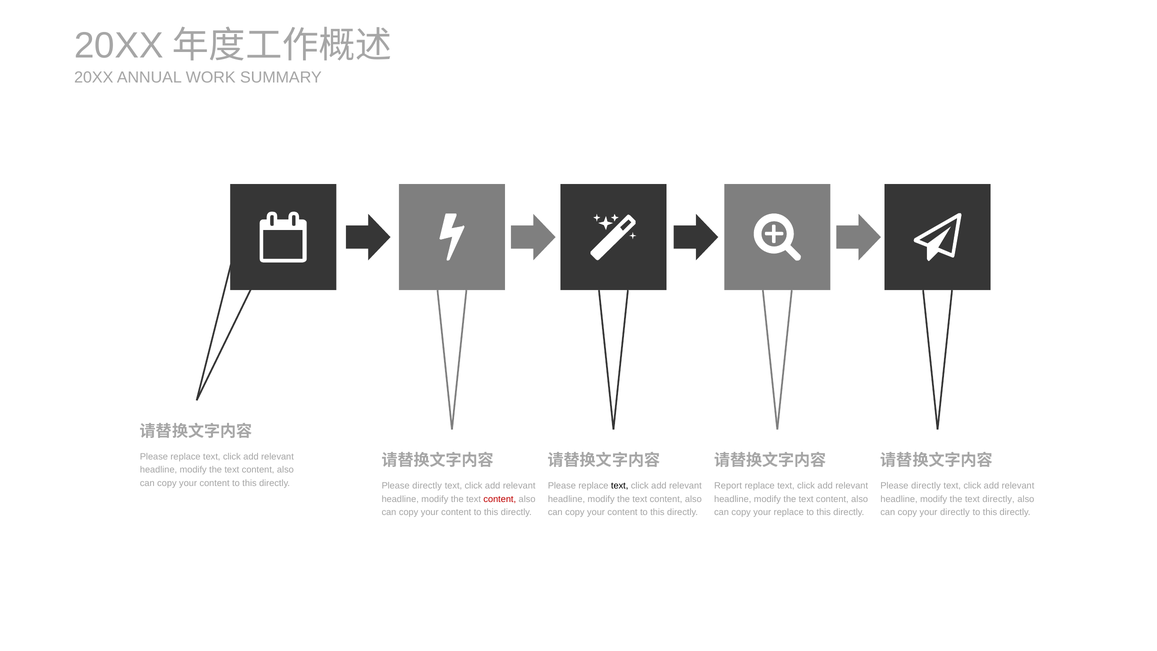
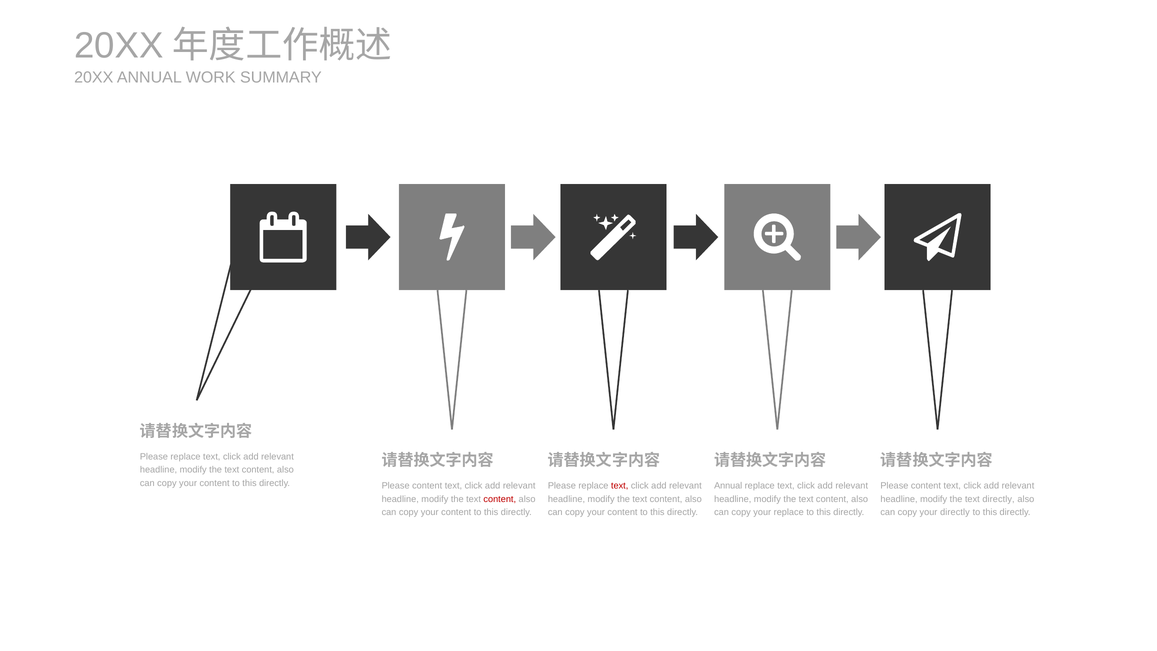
directly at (427, 486): directly -> content
text at (620, 486) colour: black -> red
Report at (728, 486): Report -> Annual
directly at (926, 486): directly -> content
